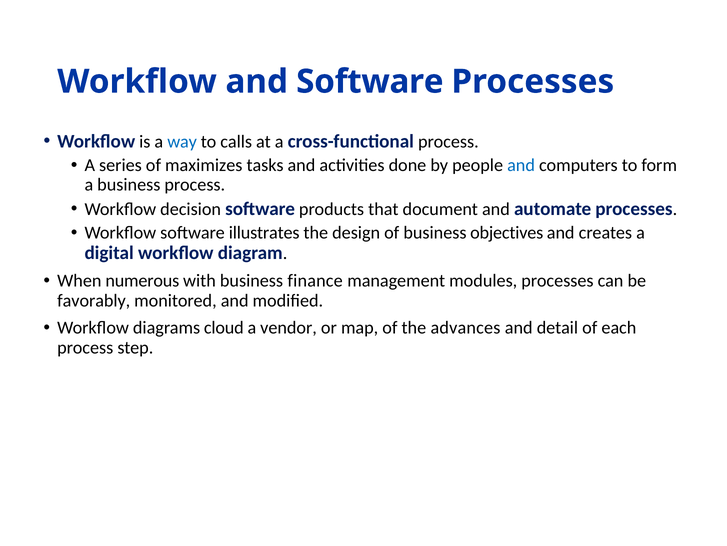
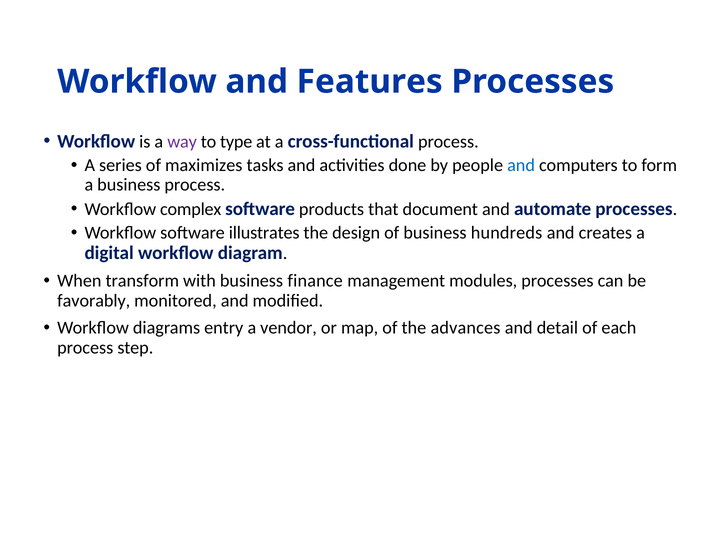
and Software: Software -> Features
way colour: blue -> purple
calls: calls -> type
decision: decision -> complex
objectives: objectives -> hundreds
numerous: numerous -> transform
cloud: cloud -> entry
